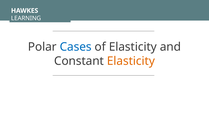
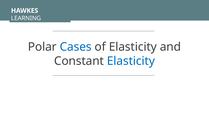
Elasticity at (131, 61) colour: orange -> blue
